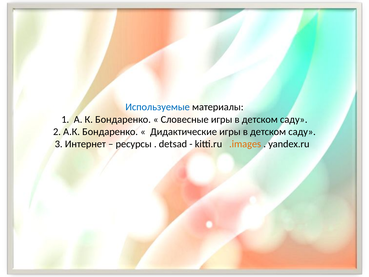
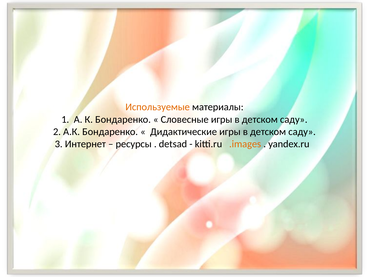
Используемые colour: blue -> orange
